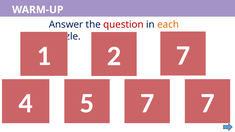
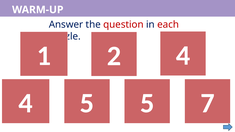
each colour: orange -> red
2 7: 7 -> 4
5 7: 7 -> 5
